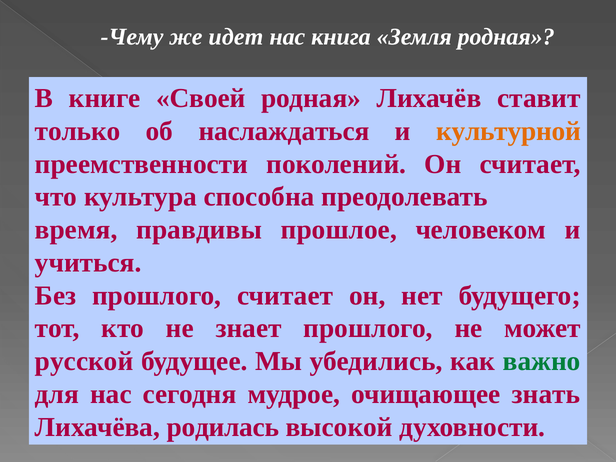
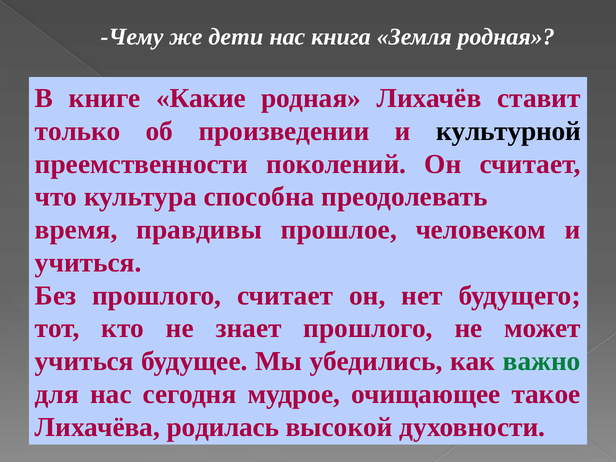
идет: идет -> дети
Своей: Своей -> Какие
наслаждаться: наслаждаться -> произведении
культурной colour: orange -> black
русской at (84, 361): русской -> учиться
знать: знать -> такое
